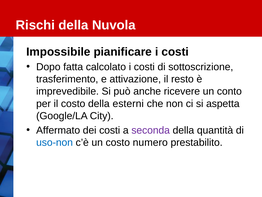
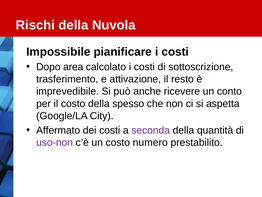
fatta: fatta -> area
esterni: esterni -> spesso
uso-non colour: blue -> purple
